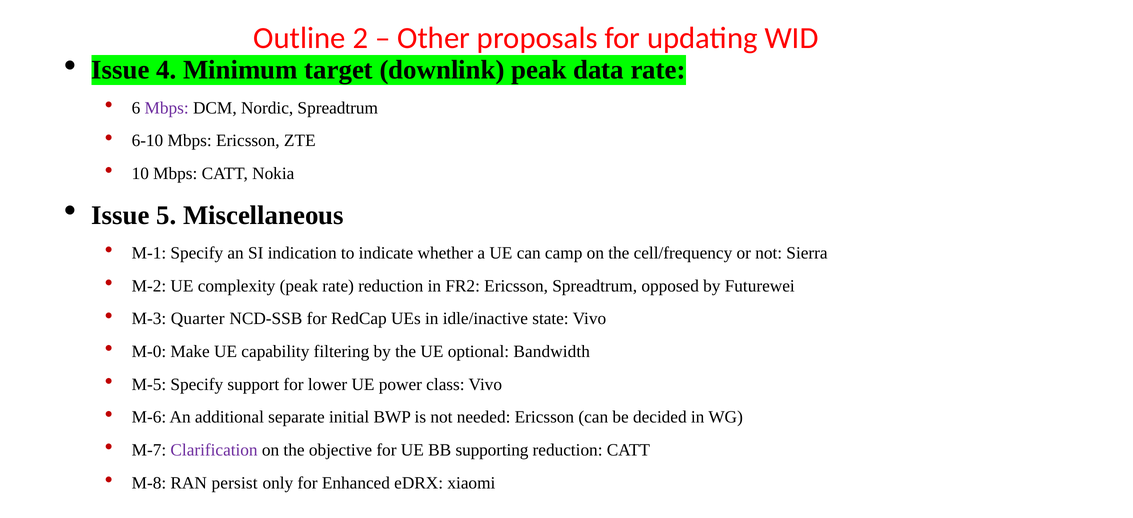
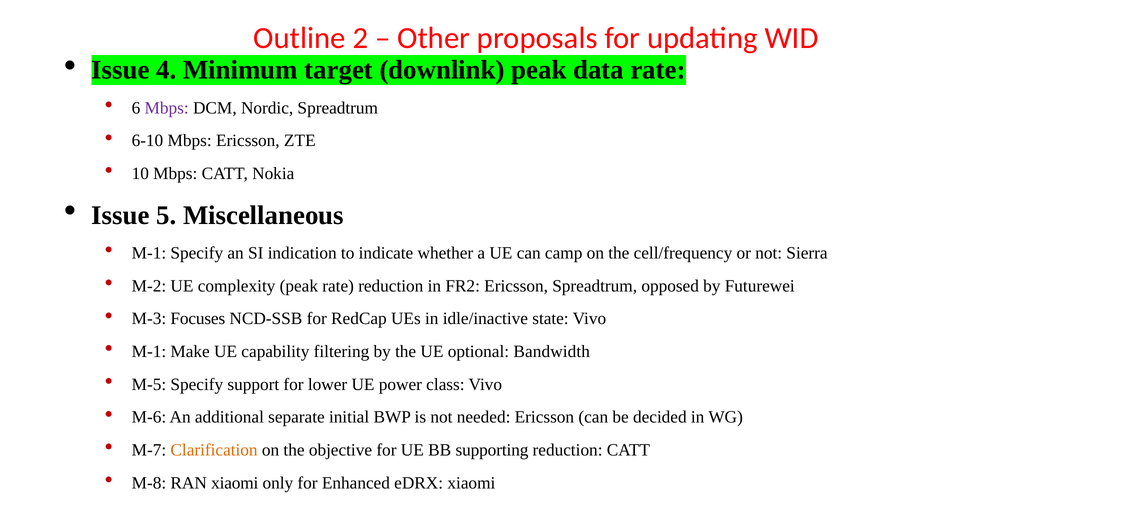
Quarter: Quarter -> Focuses
M-0 at (149, 352): M-0 -> M-1
Clarification colour: purple -> orange
RAN persist: persist -> xiaomi
